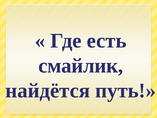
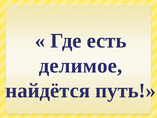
смайлик: смайлик -> делимое
